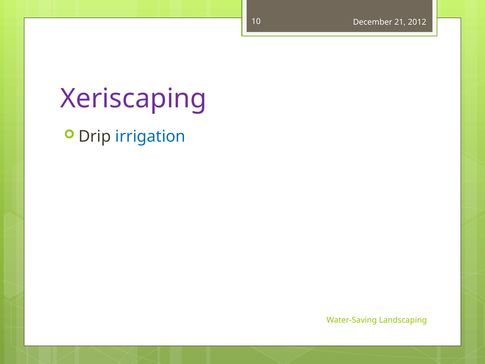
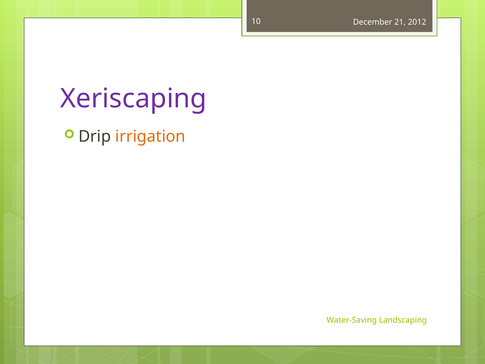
irrigation colour: blue -> orange
